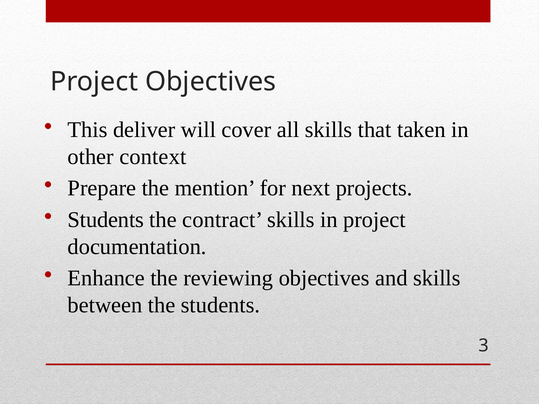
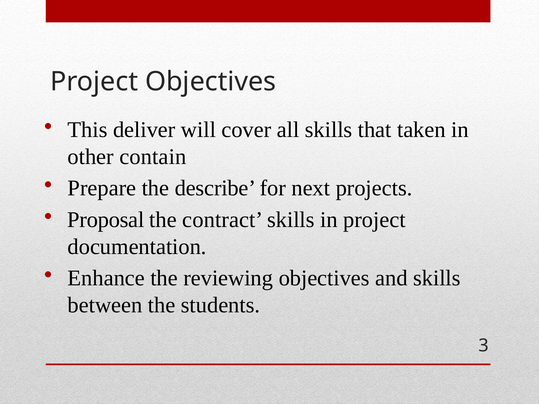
context: context -> contain
mention: mention -> describe
Students at (106, 220): Students -> Proposal
